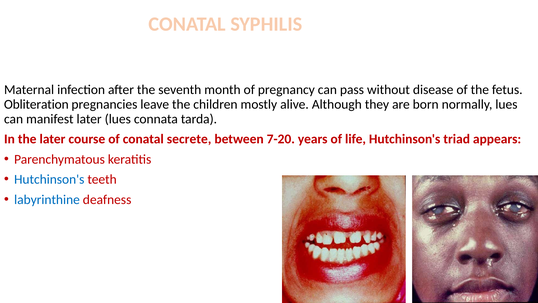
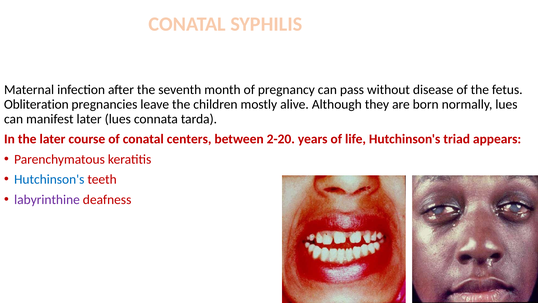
secrete: secrete -> centers
7-20: 7-20 -> 2-20
labyrinthine colour: blue -> purple
